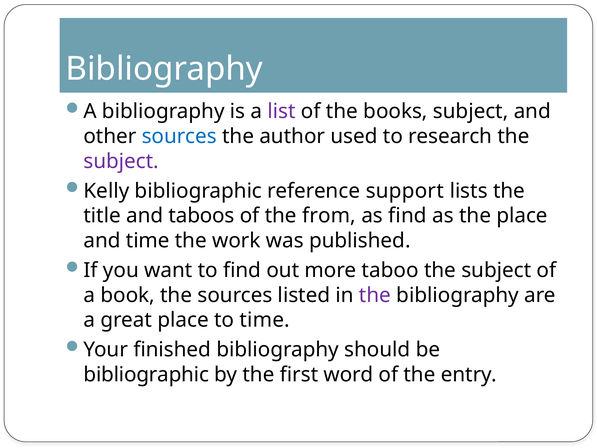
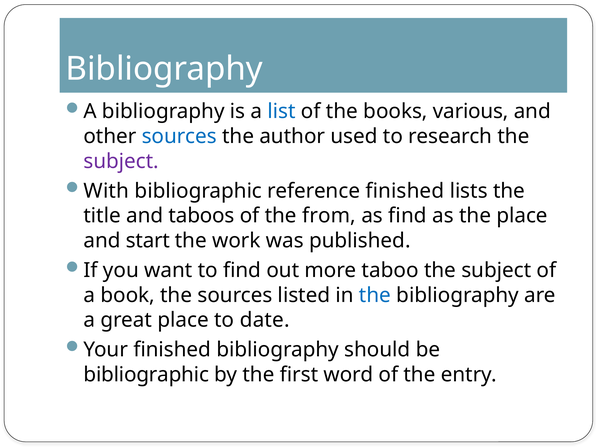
list colour: purple -> blue
books subject: subject -> various
Kelly: Kelly -> With
reference support: support -> finished
and time: time -> start
the at (375, 295) colour: purple -> blue
to time: time -> date
